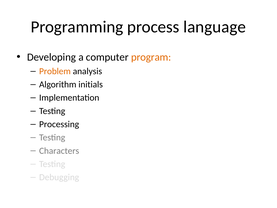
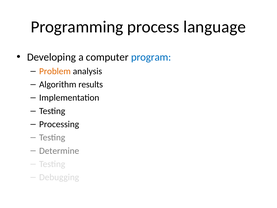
program colour: orange -> blue
initials: initials -> results
Characters: Characters -> Determine
